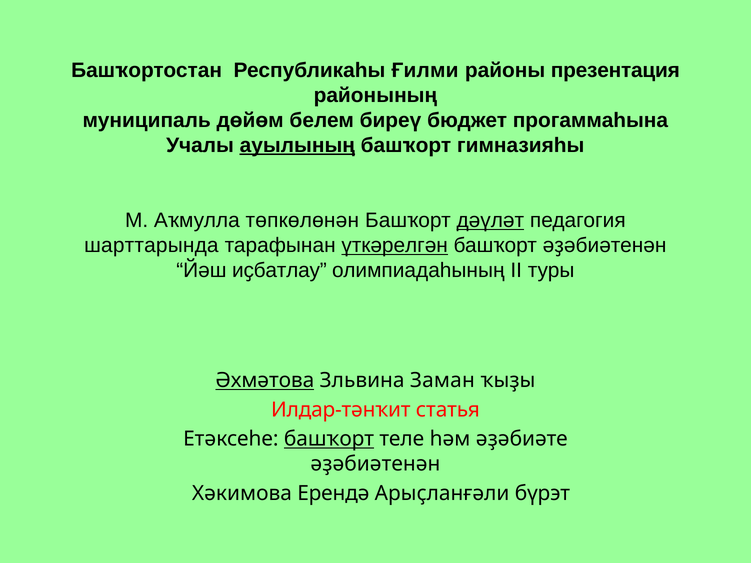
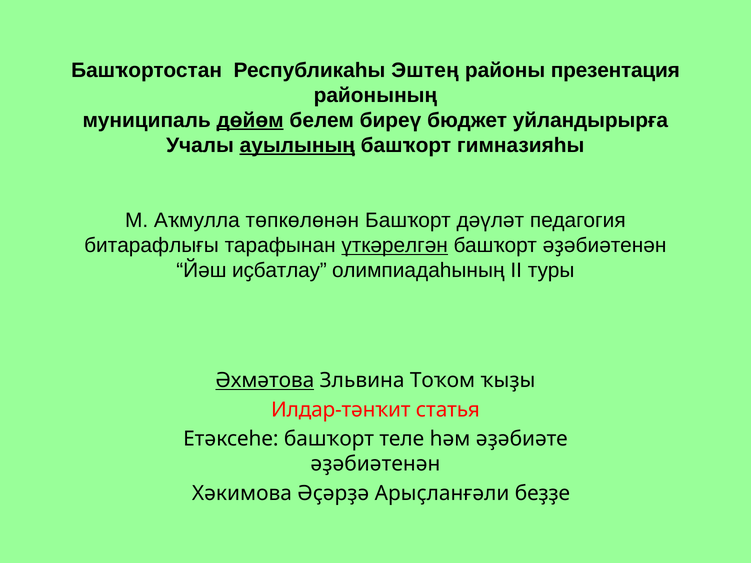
Ғилми: Ғилми -> Эштең
дөйөм underline: none -> present
прогаммаһына: прогаммаһына -> уйландырырға
дәүләт underline: present -> none
шарттарында: шарттарында -> битарафлығы
Заман: Заман -> Тоҡом
башҡорт at (329, 439) underline: present -> none
Ерендә: Ерендә -> Әҫәрҙә
бүрэт: бүрэт -> беҙҙе
